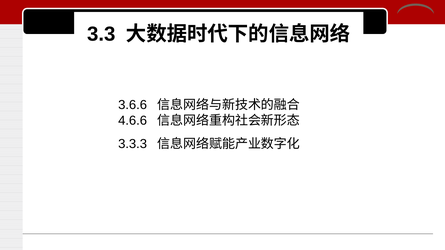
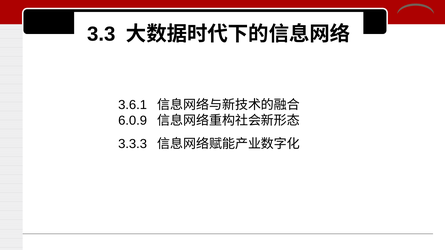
3.6.6: 3.6.6 -> 3.6.1
4.6.6: 4.6.6 -> 6.0.9
